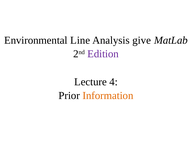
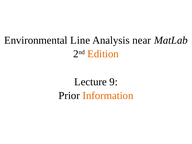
give: give -> near
Edition colour: purple -> orange
4: 4 -> 9
